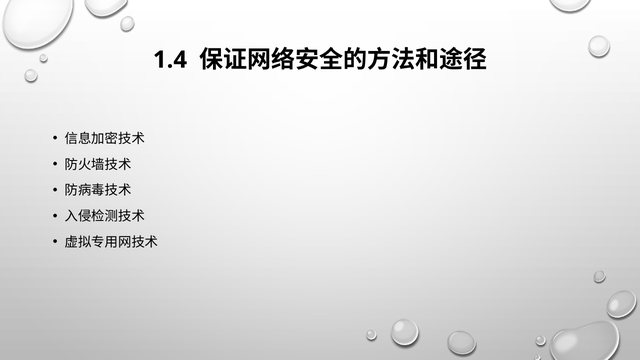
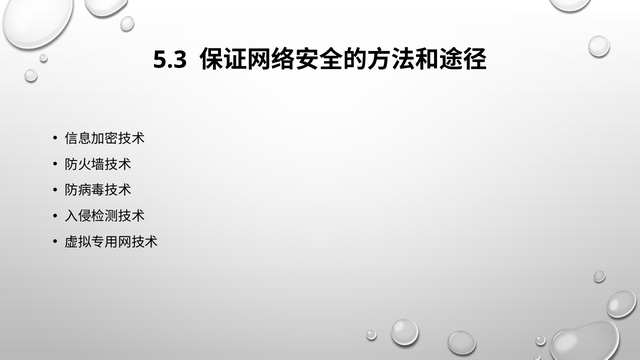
1.4: 1.4 -> 5.3
